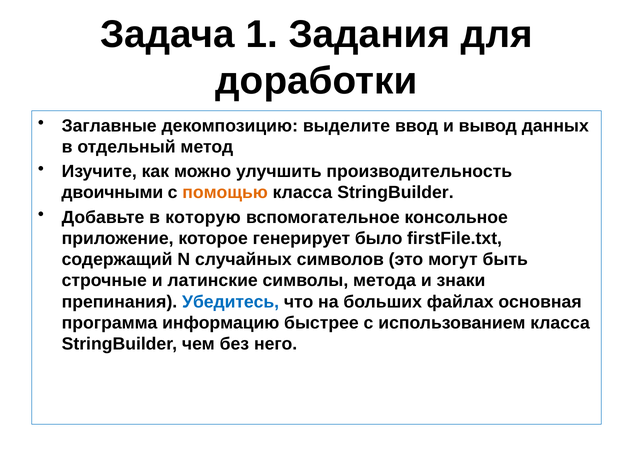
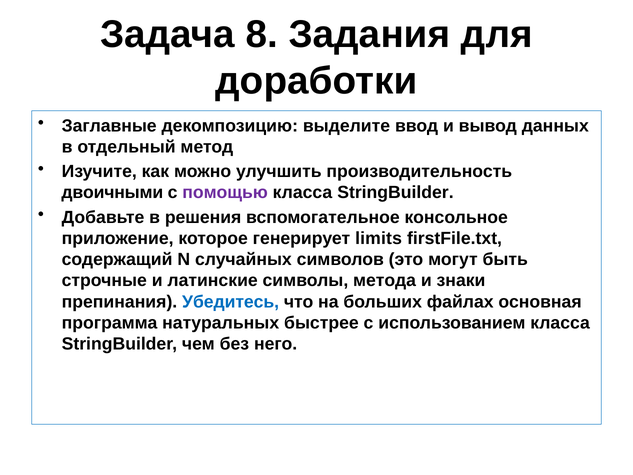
1: 1 -> 8
помощью colour: orange -> purple
которую: которую -> решения
было: было -> limits
информацию: информацию -> натуральных
